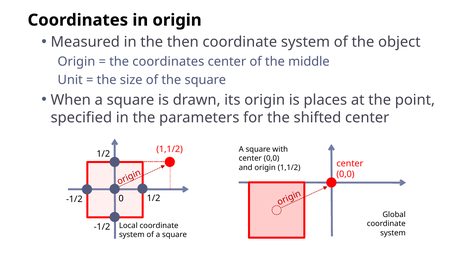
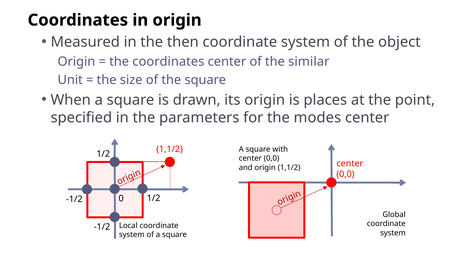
middle: middle -> similar
shifted: shifted -> modes
